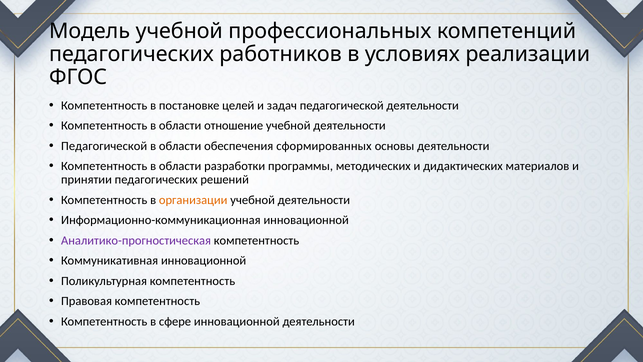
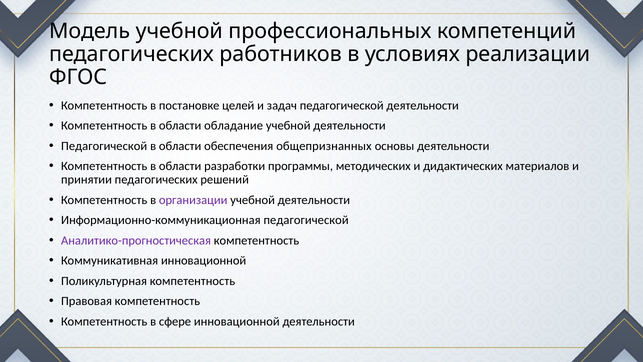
отношение: отношение -> обладание
сформированных: сформированных -> общепризнанных
организации colour: orange -> purple
Информационно-коммуникационная инновационной: инновационной -> педагогической
